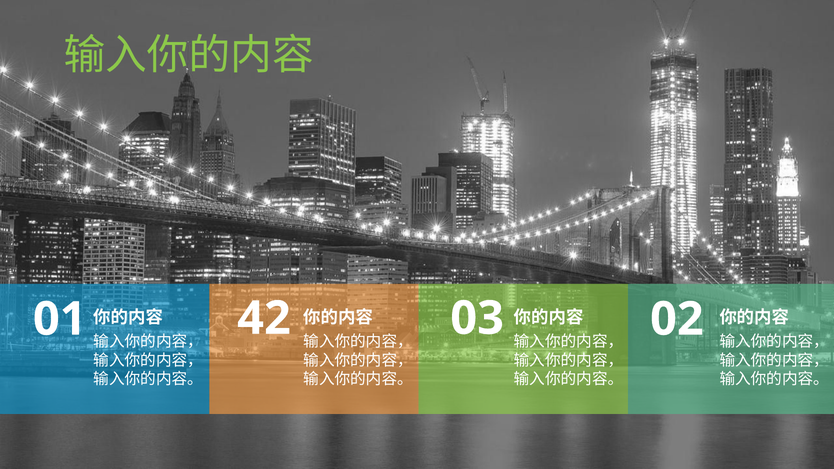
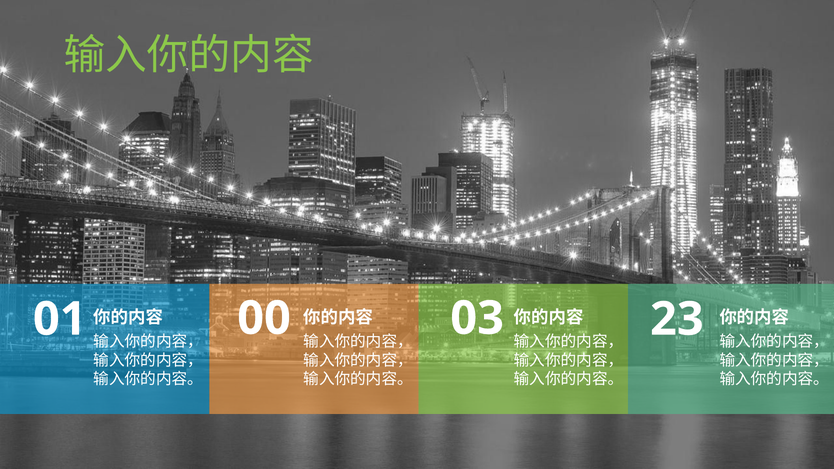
42: 42 -> 00
02: 02 -> 23
